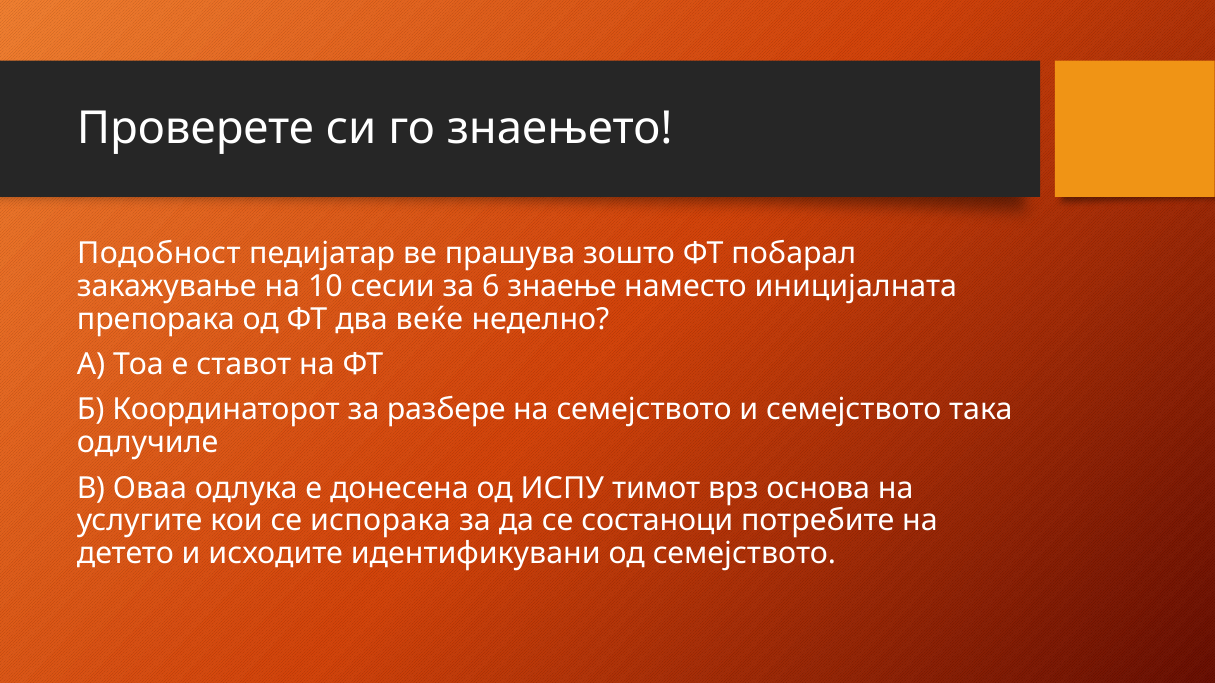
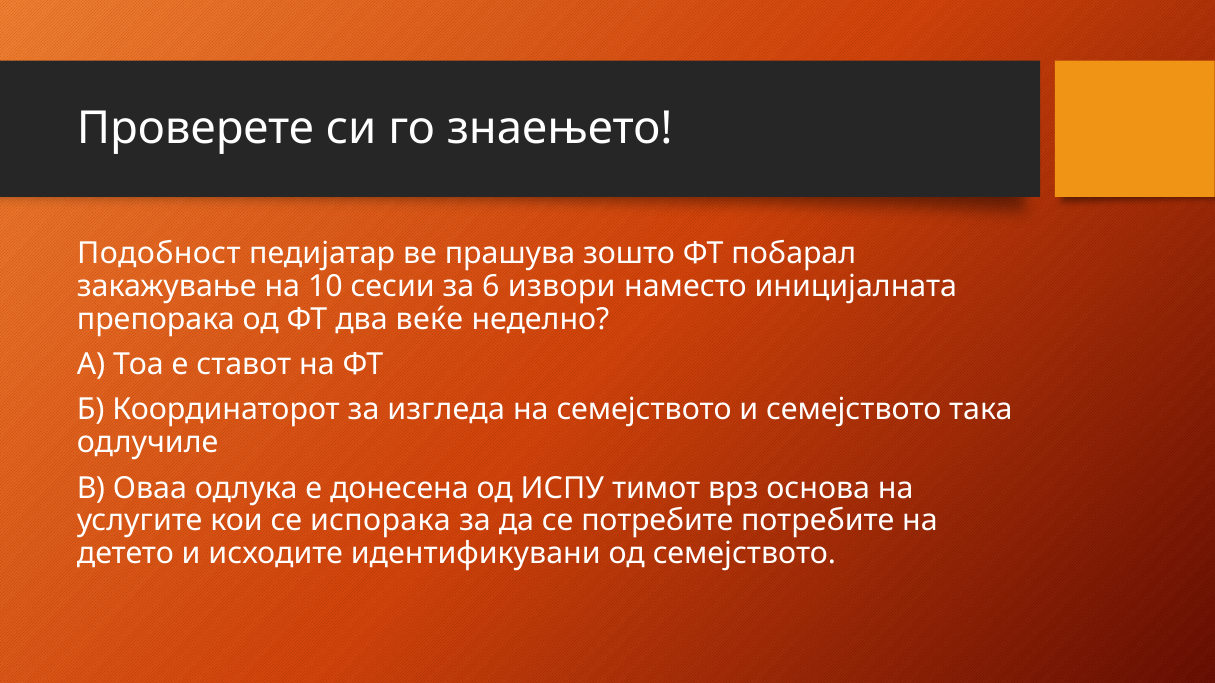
знаење: знаење -> извори
разбере: разбере -> изгледа
се состаноци: состаноци -> потребите
